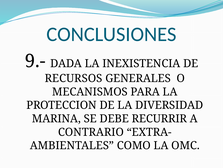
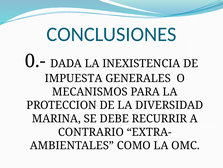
9.-: 9.- -> 0.-
RECURSOS: RECURSOS -> IMPUESTA
